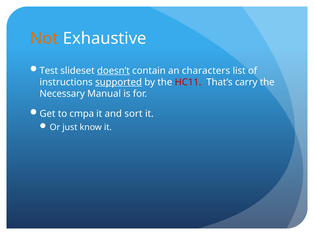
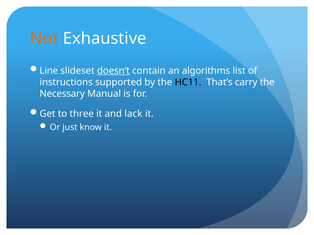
Test: Test -> Line
characters: characters -> algorithms
supported underline: present -> none
HC11 colour: red -> black
cmpa: cmpa -> three
sort: sort -> lack
